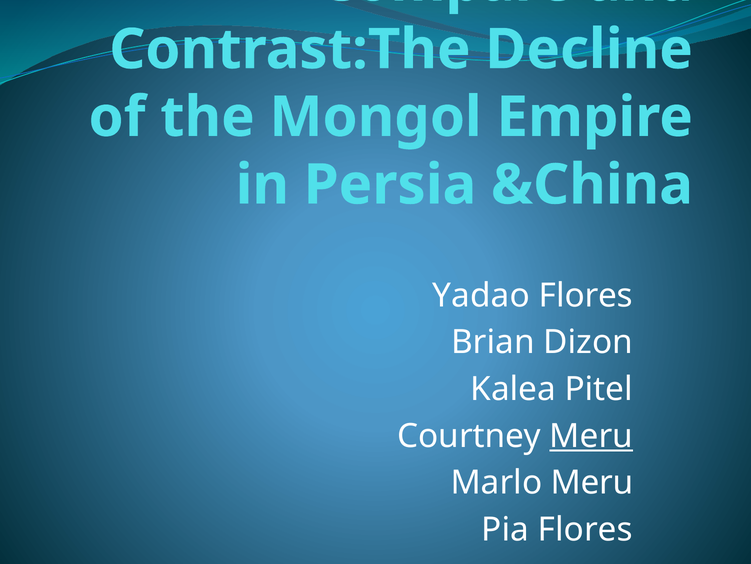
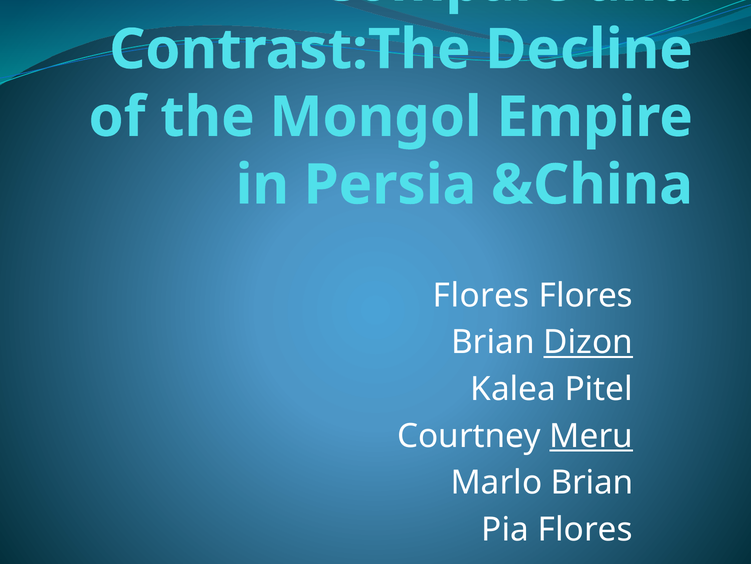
Yadao at (481, 295): Yadao -> Flores
Dizon underline: none -> present
Marlo Meru: Meru -> Brian
